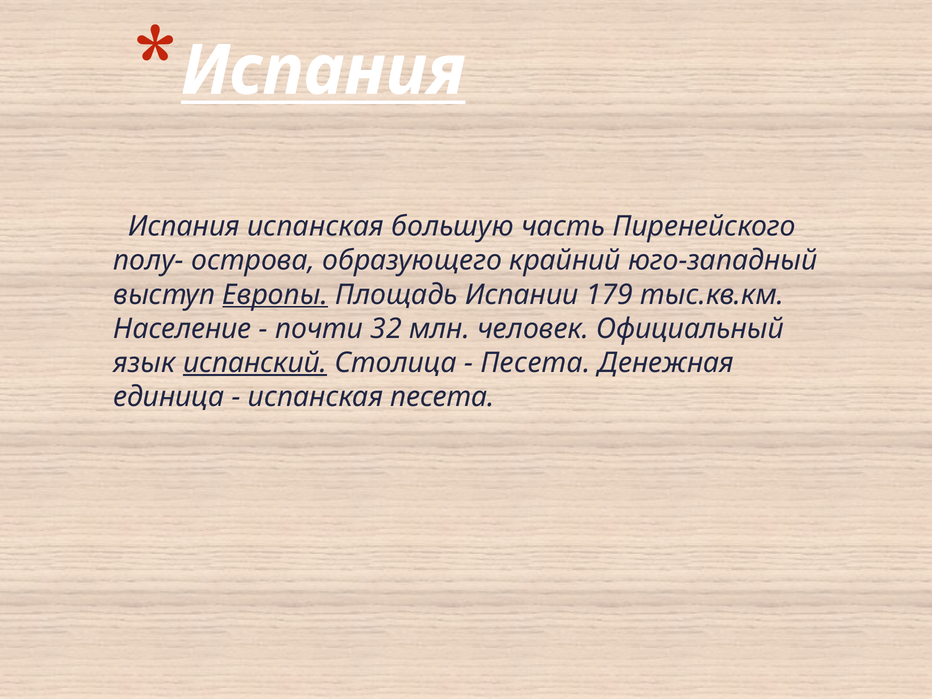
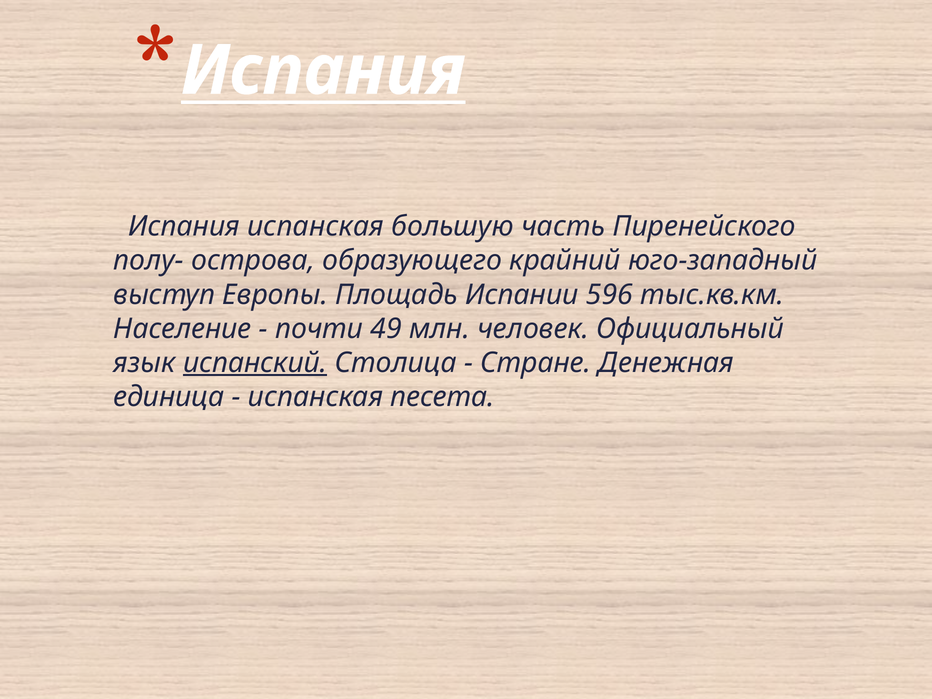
Европы underline: present -> none
179: 179 -> 596
32: 32 -> 49
Песета at (536, 363): Песета -> Стране
